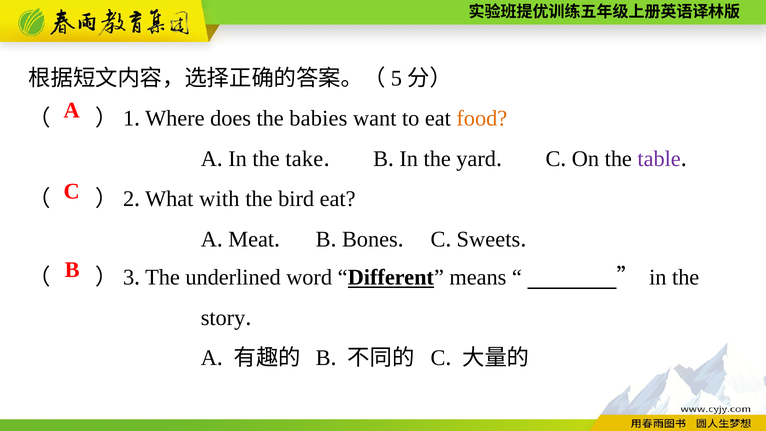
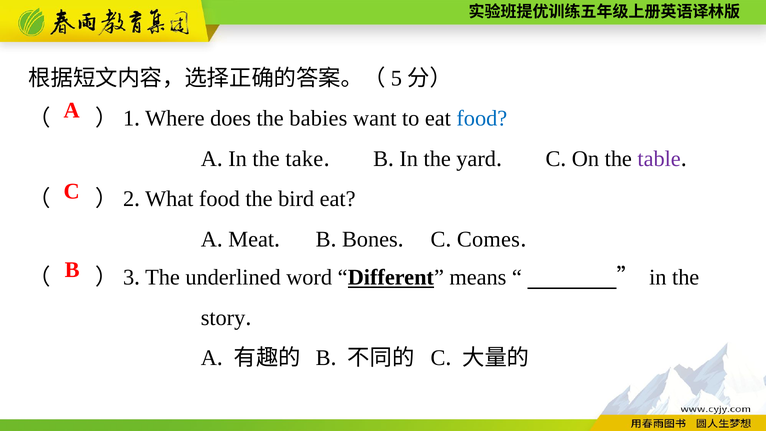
food at (482, 118) colour: orange -> blue
What with: with -> food
Sweets: Sweets -> Comes
